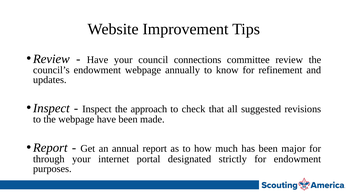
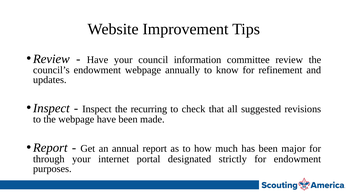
connections: connections -> information
approach: approach -> recurring
